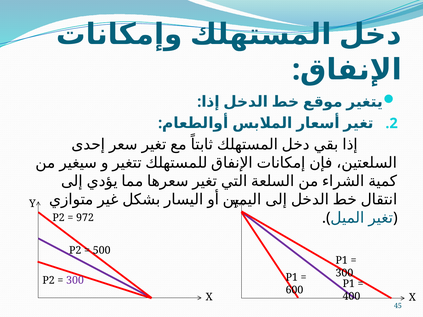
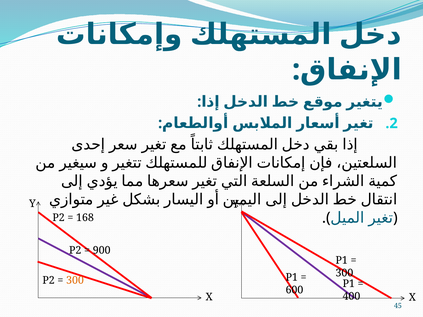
972: 972 -> 168
500: 500 -> 900
300 at (75, 281) colour: purple -> orange
